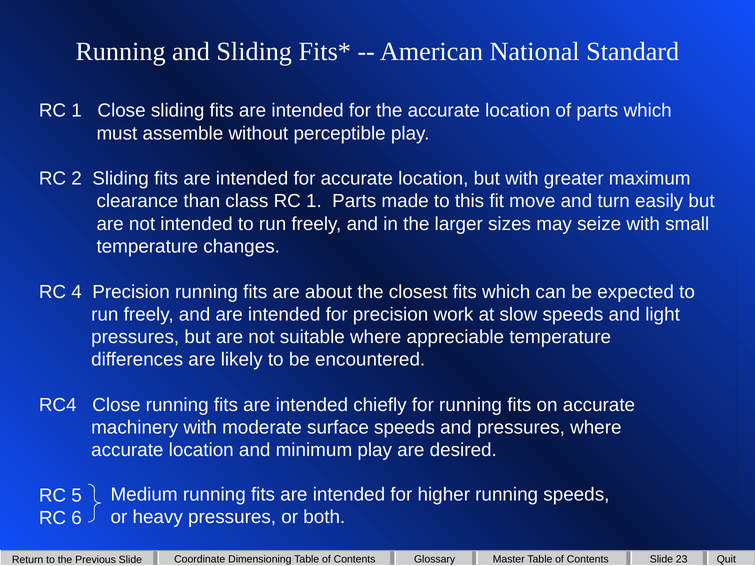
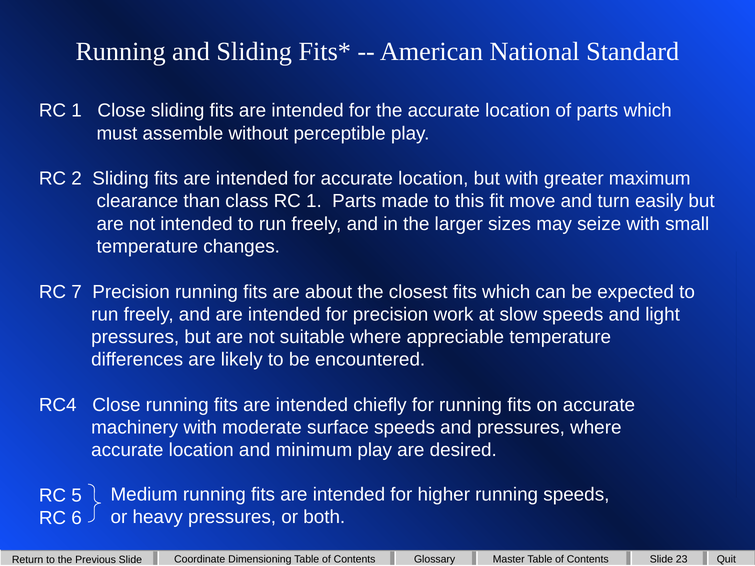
4: 4 -> 7
